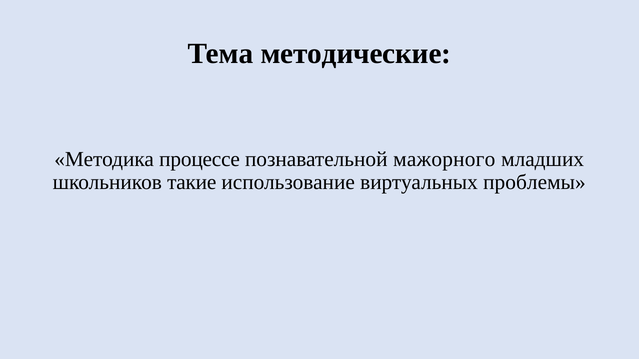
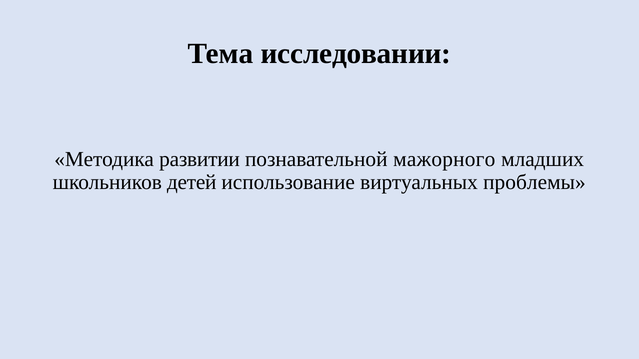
методические: методические -> исследовании
процессе: процессе -> развитии
такие: такие -> детей
